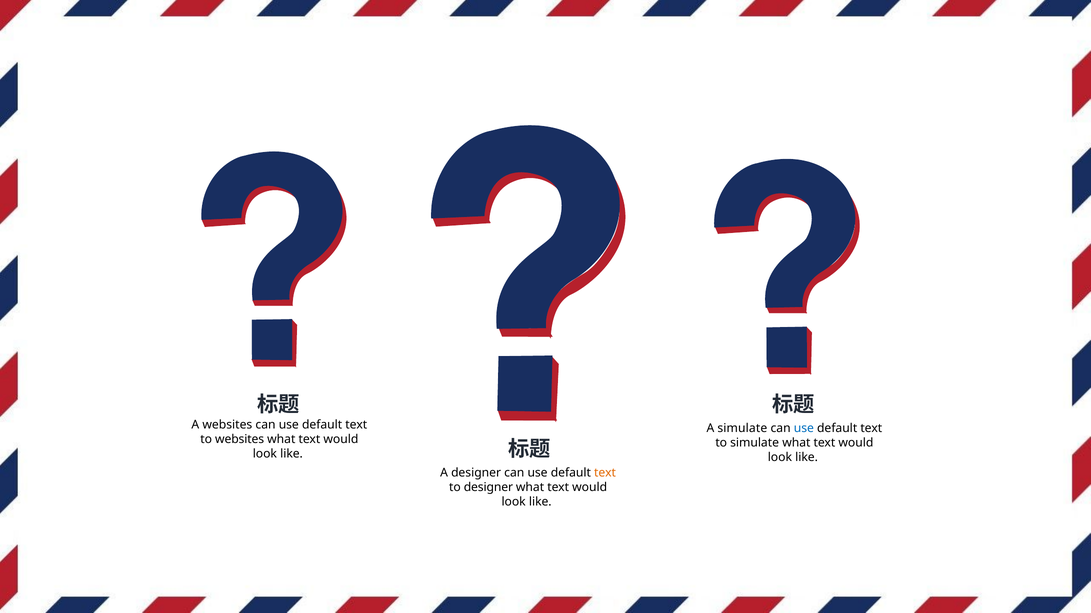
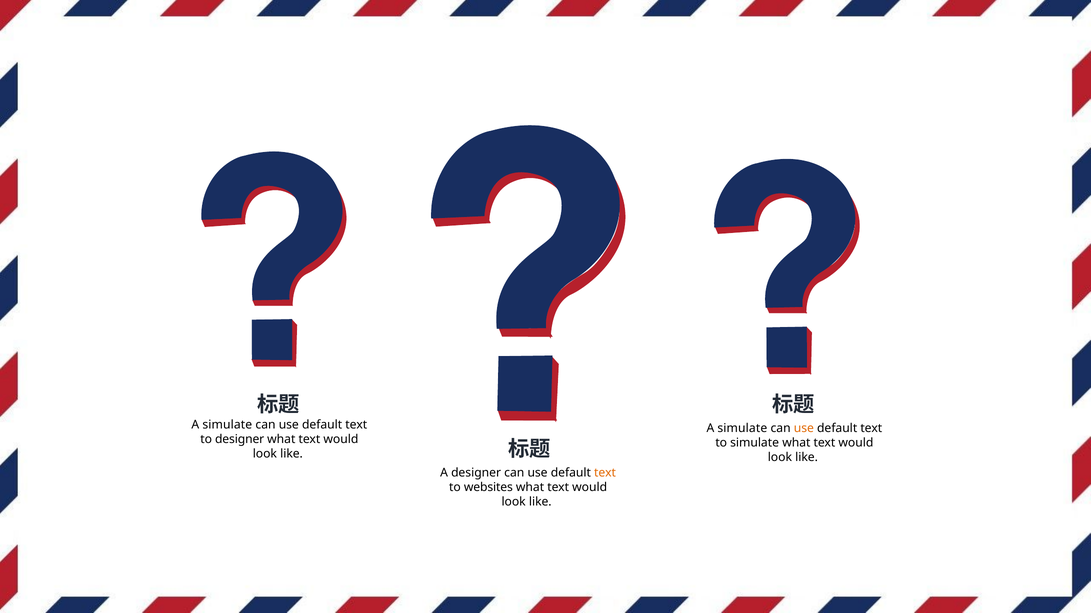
websites at (227, 425): websites -> simulate
use at (804, 429) colour: blue -> orange
to websites: websites -> designer
to designer: designer -> websites
